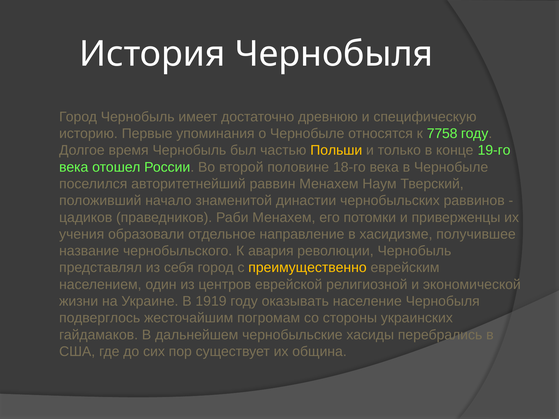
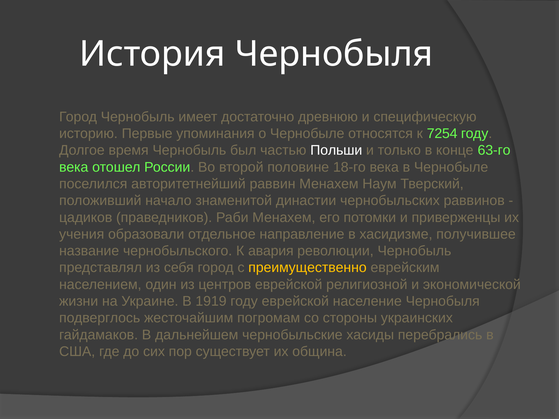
7758: 7758 -> 7254
Польши colour: yellow -> white
19-го: 19-го -> 63-го
году оказывать: оказывать -> еврейской
